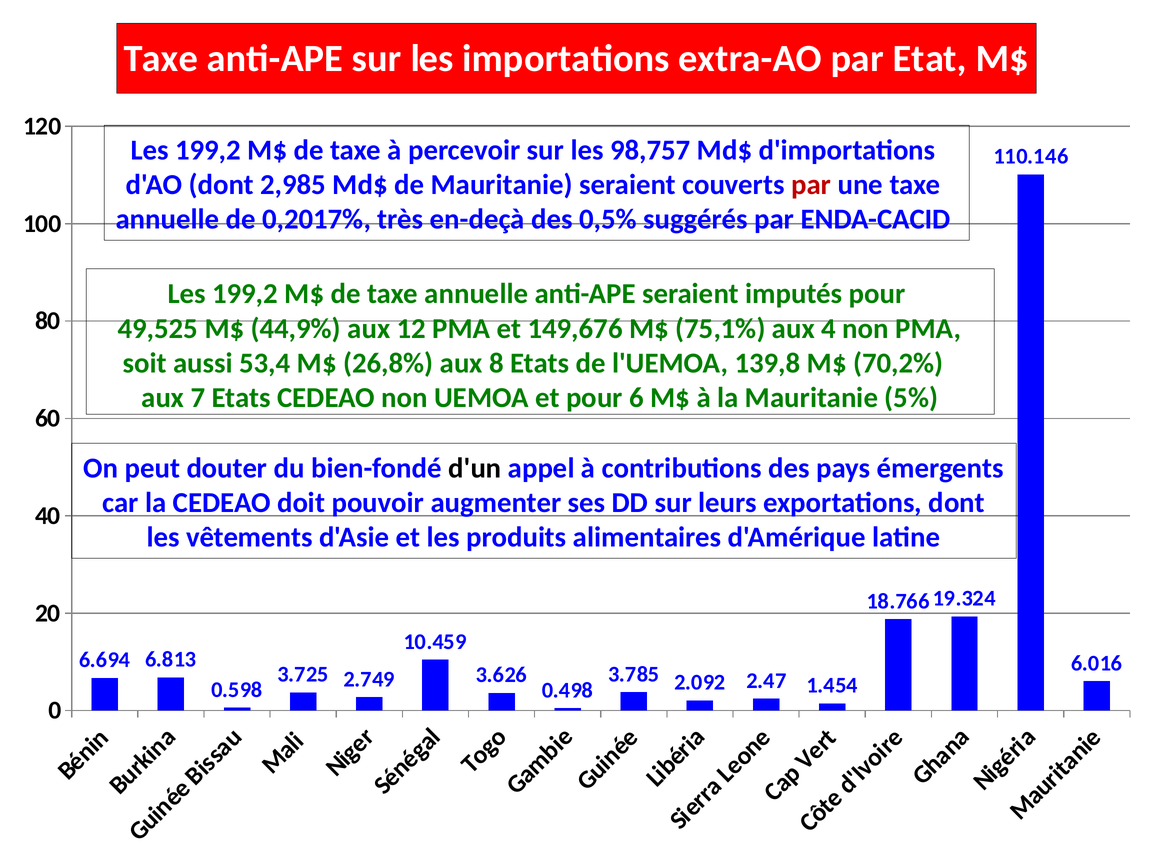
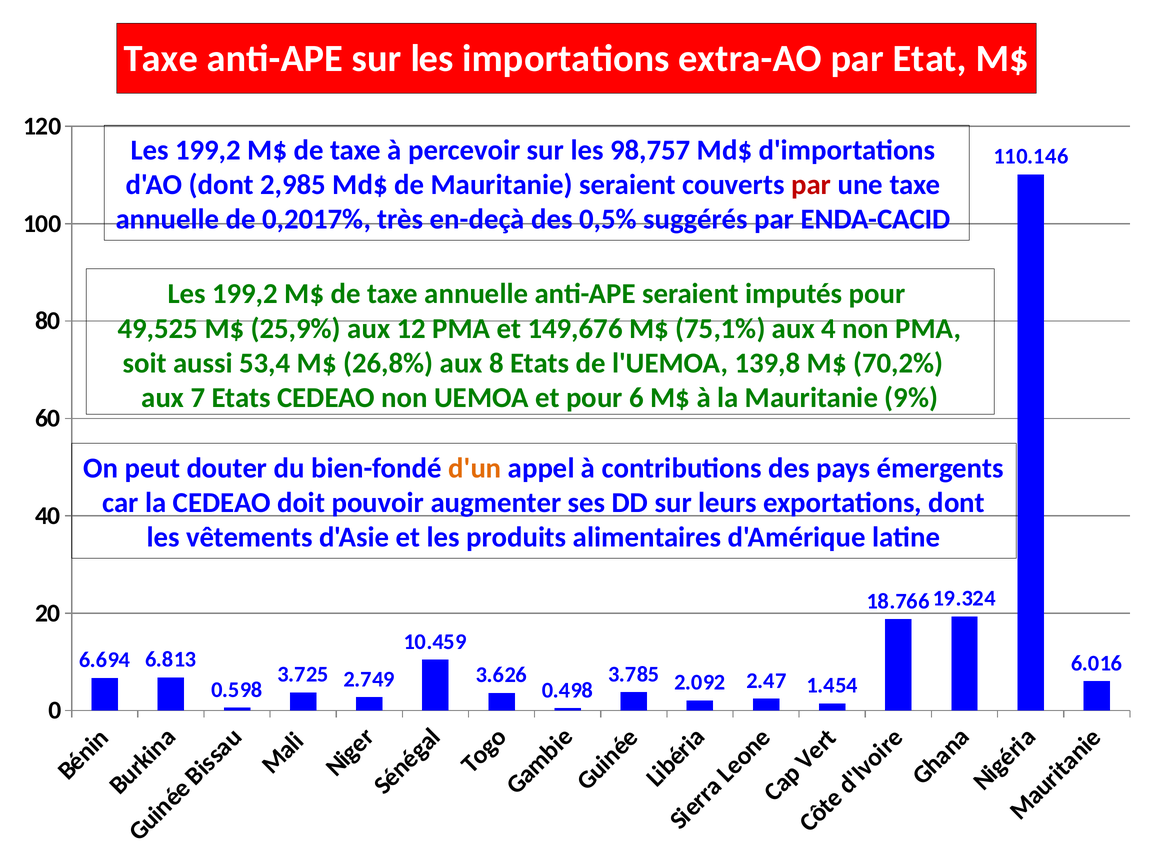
44,9%: 44,9% -> 25,9%
5%: 5% -> 9%
d'un colour: black -> orange
